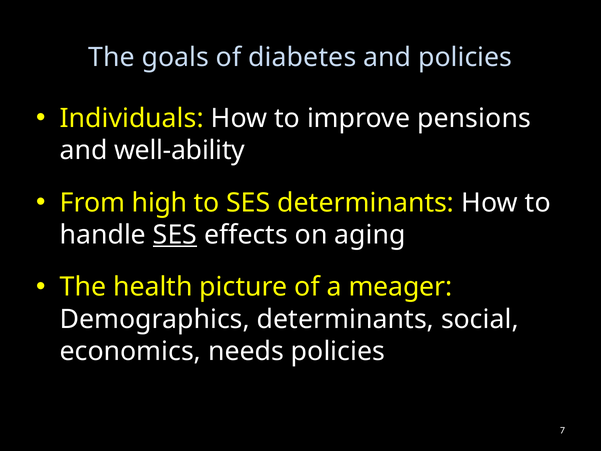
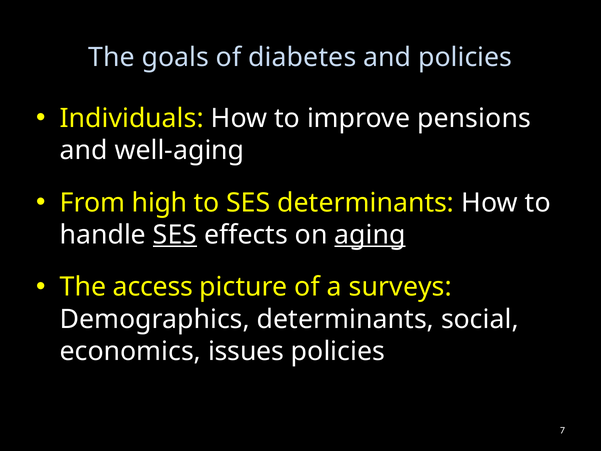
well-ability: well-ability -> well-aging
aging underline: none -> present
health: health -> access
meager: meager -> surveys
needs: needs -> issues
